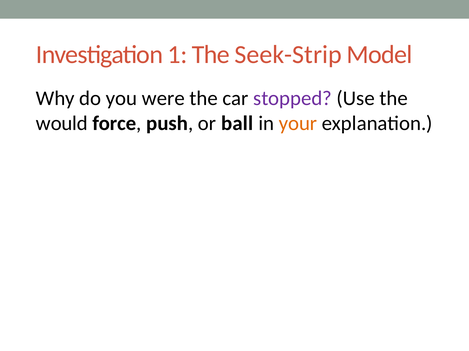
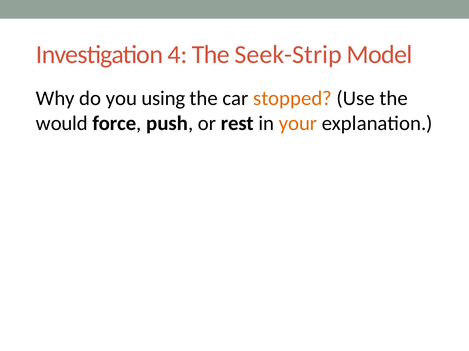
1: 1 -> 4
were: were -> using
stopped colour: purple -> orange
ball: ball -> rest
